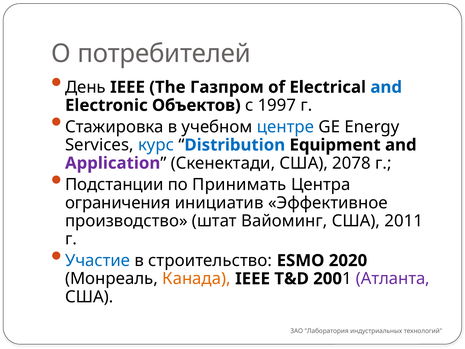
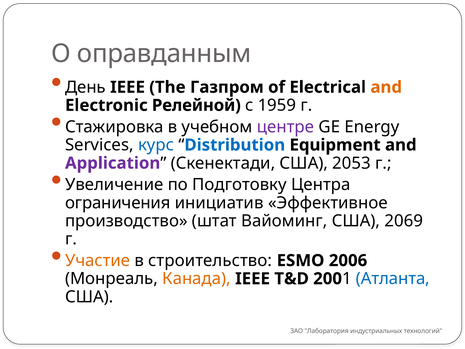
потребителей: потребителей -> оправданным
and at (386, 87) colour: blue -> orange
Объектов: Объектов -> Релейной
1997: 1997 -> 1959
центре colour: blue -> purple
2078: 2078 -> 2053
Подстанции: Подстанции -> Увеличение
Принимать: Принимать -> Подготовку
2011: 2011 -> 2069
Участие colour: blue -> orange
2020: 2020 -> 2006
Атланта colour: purple -> blue
